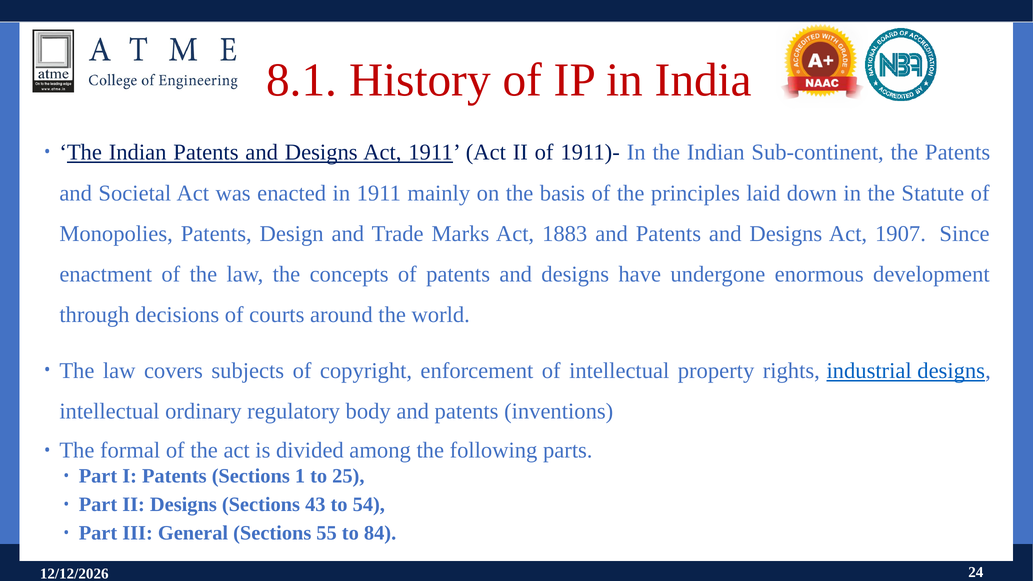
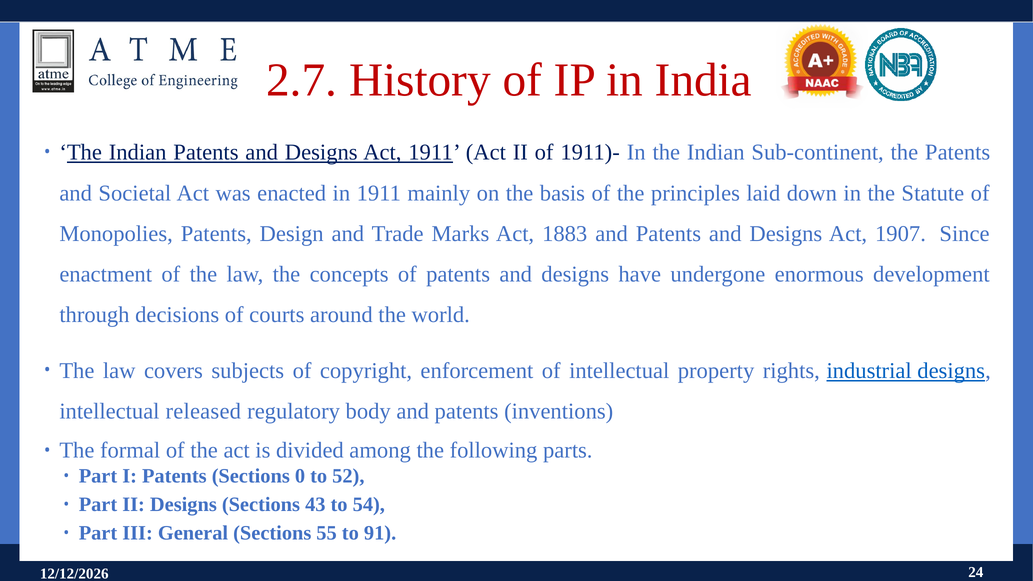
8.1: 8.1 -> 2.7
ordinary: ordinary -> released
1: 1 -> 0
25: 25 -> 52
84: 84 -> 91
